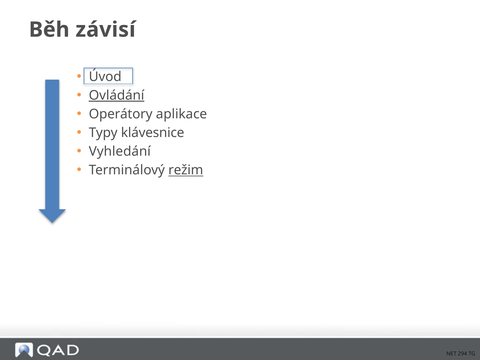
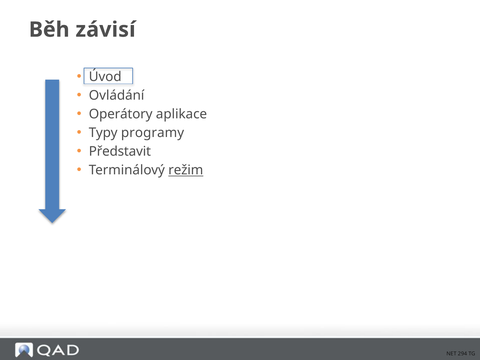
Ovládání underline: present -> none
klávesnice: klávesnice -> programy
Vyhledání: Vyhledání -> Představit
